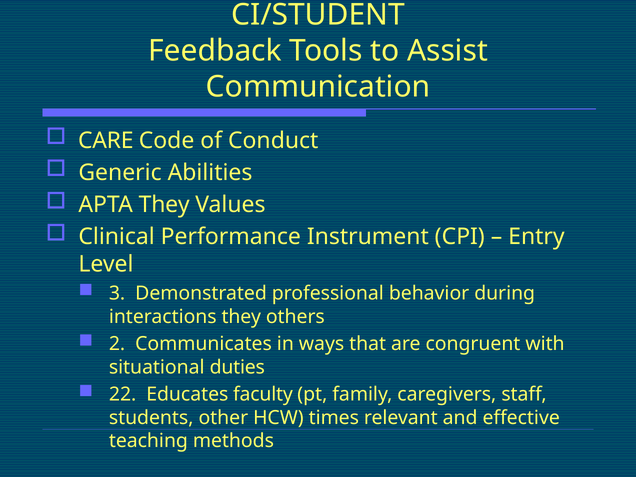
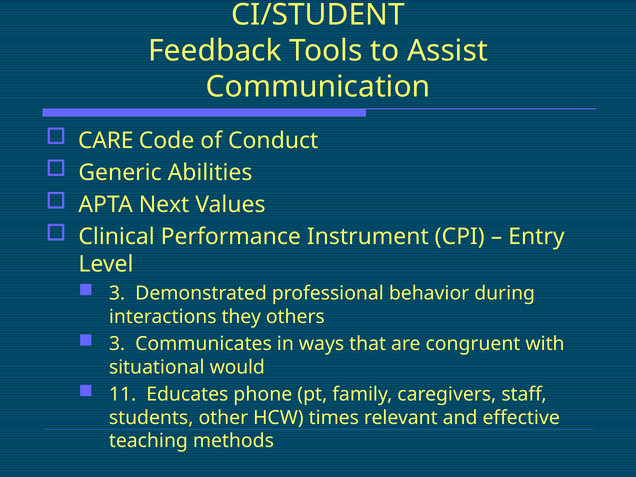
APTA They: They -> Next
2 at (117, 344): 2 -> 3
duties: duties -> would
22: 22 -> 11
faculty: faculty -> phone
